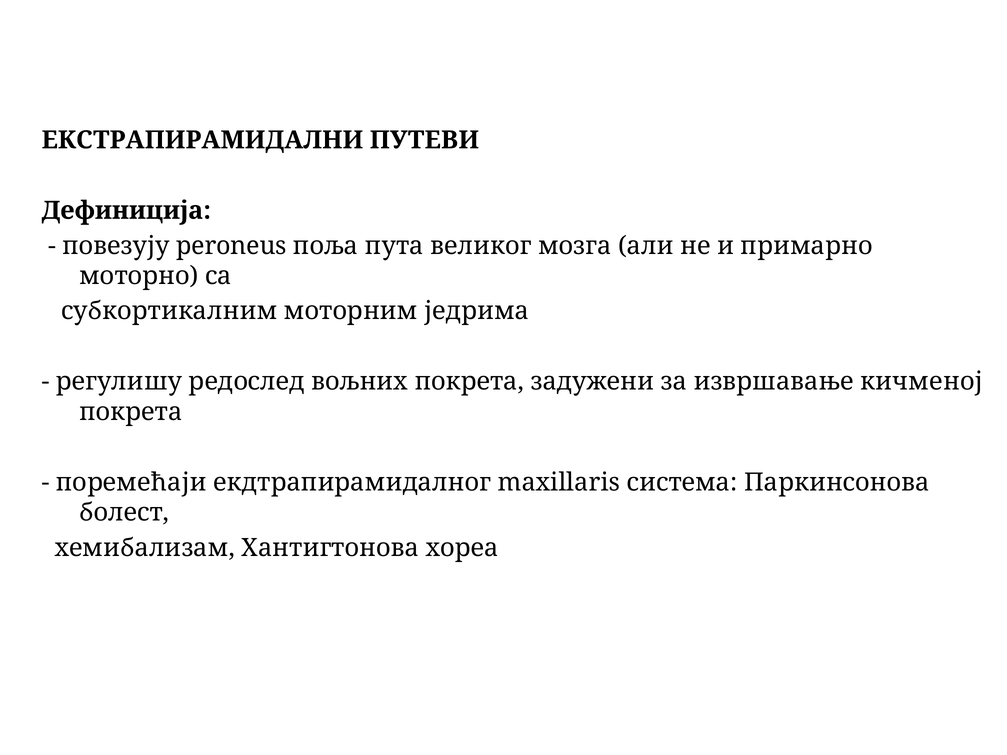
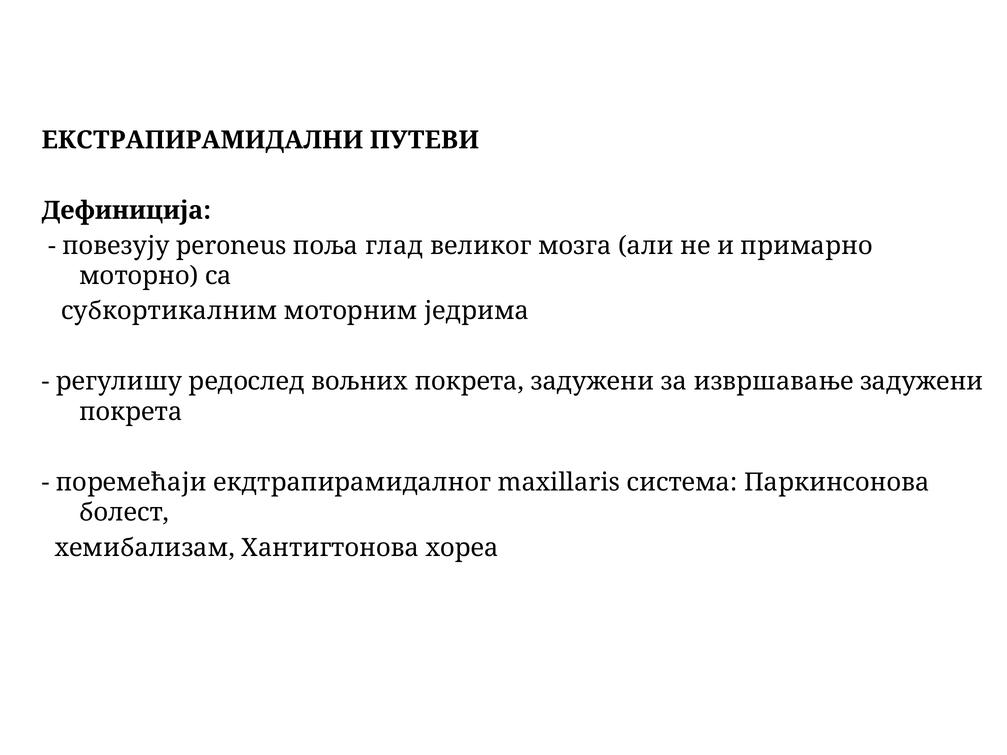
пута: пута -> глад
извршавање кичменој: кичменој -> задужени
